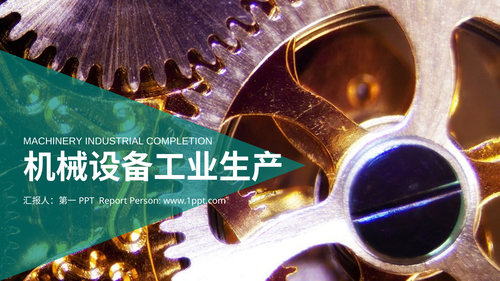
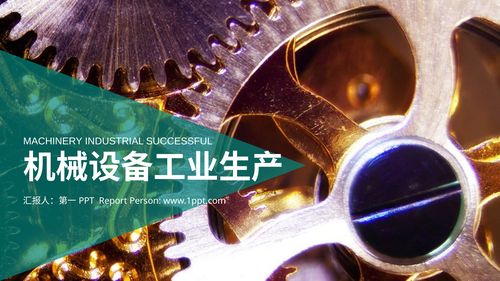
COMPLETION: COMPLETION -> SUCCESSFUL
